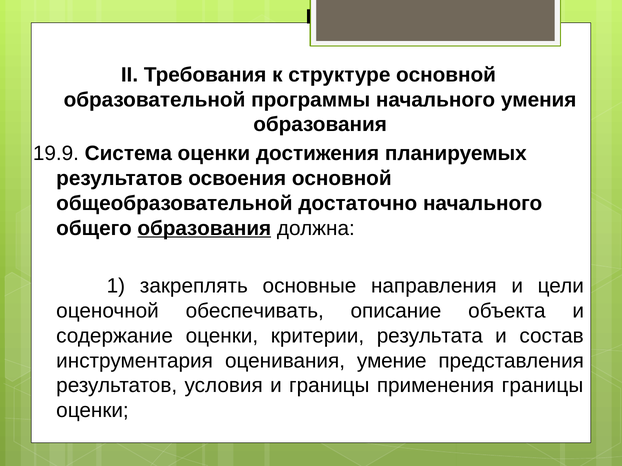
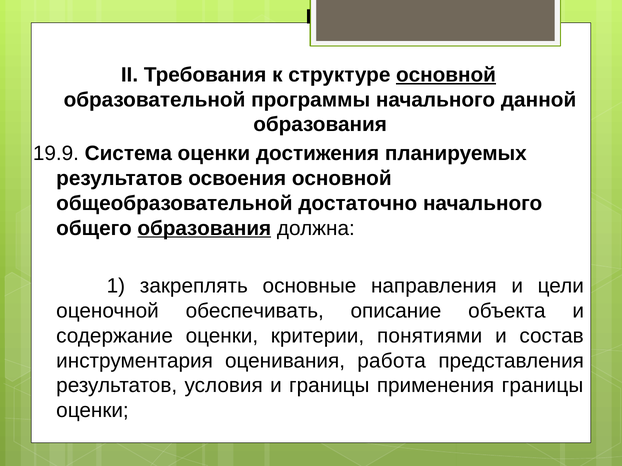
основной at (446, 75) underline: none -> present
умения: умения -> данной
результата: результата -> понятиями
умение: умение -> работа
